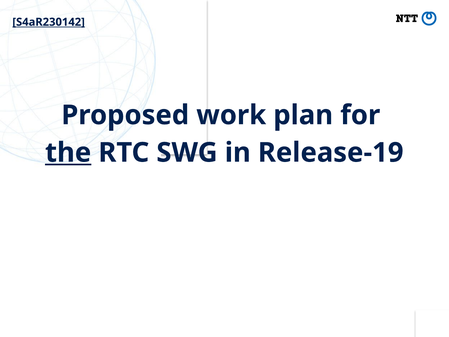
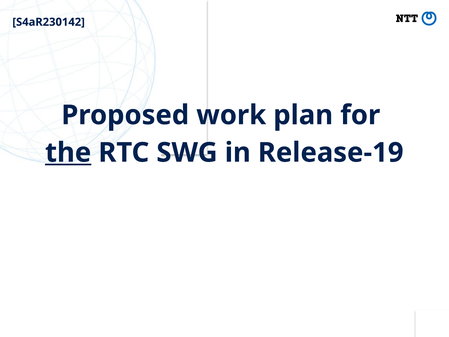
S4aR230142 underline: present -> none
